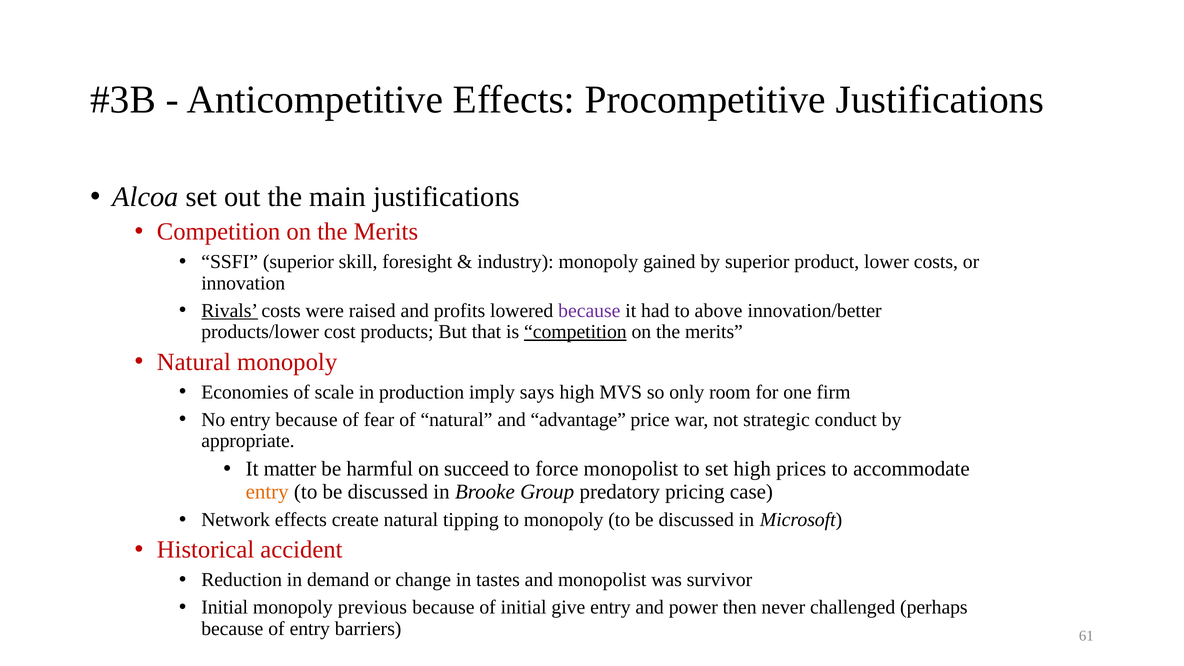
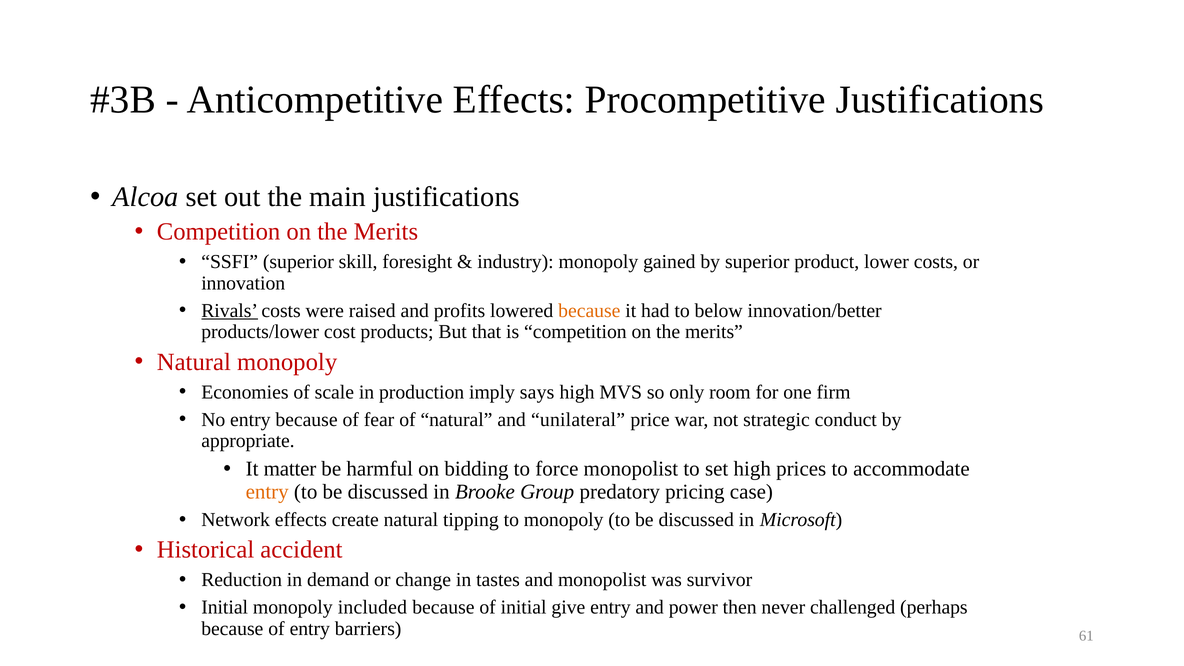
because at (589, 311) colour: purple -> orange
above: above -> below
competition at (575, 332) underline: present -> none
advantage: advantage -> unilateral
succeed: succeed -> bidding
previous: previous -> included
